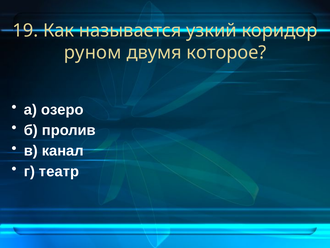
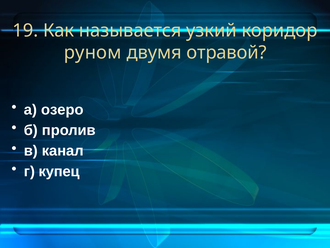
которое: которое -> отравой
театр: театр -> купец
